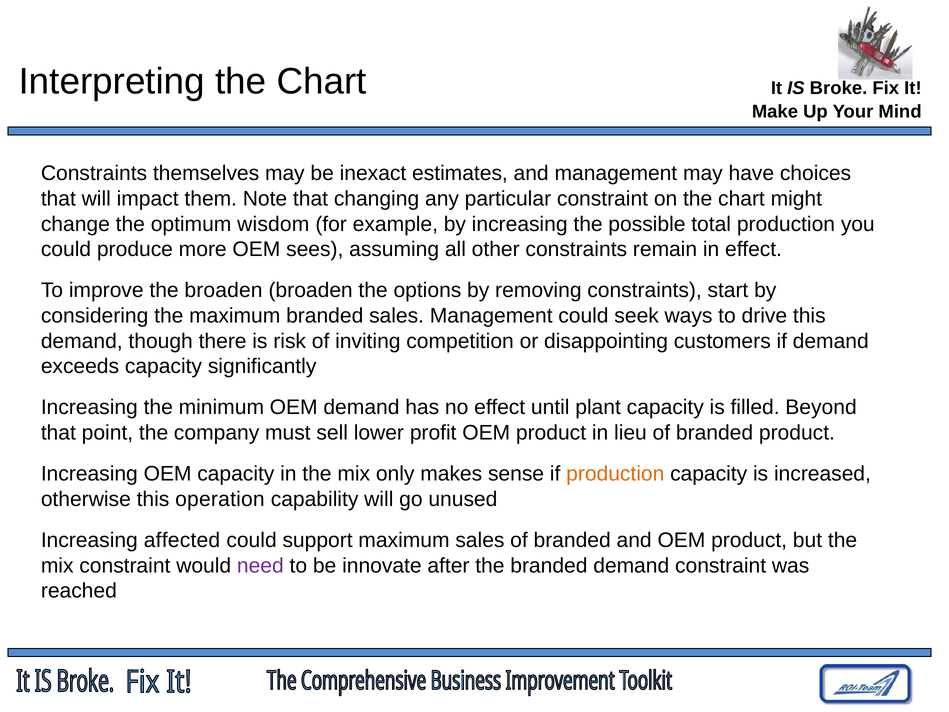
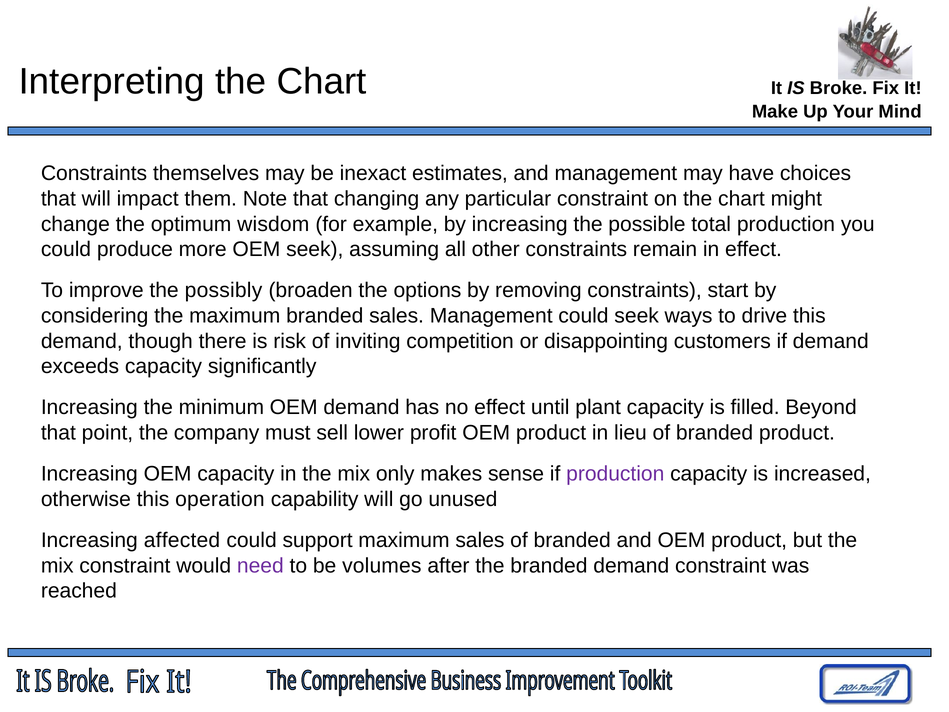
OEM sees: sees -> seek
the broaden: broaden -> possibly
production at (615, 474) colour: orange -> purple
innovate: innovate -> volumes
